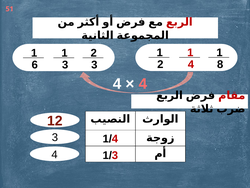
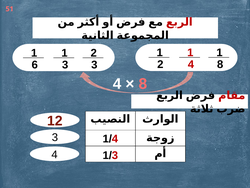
4 at (143, 84): 4 -> 8
